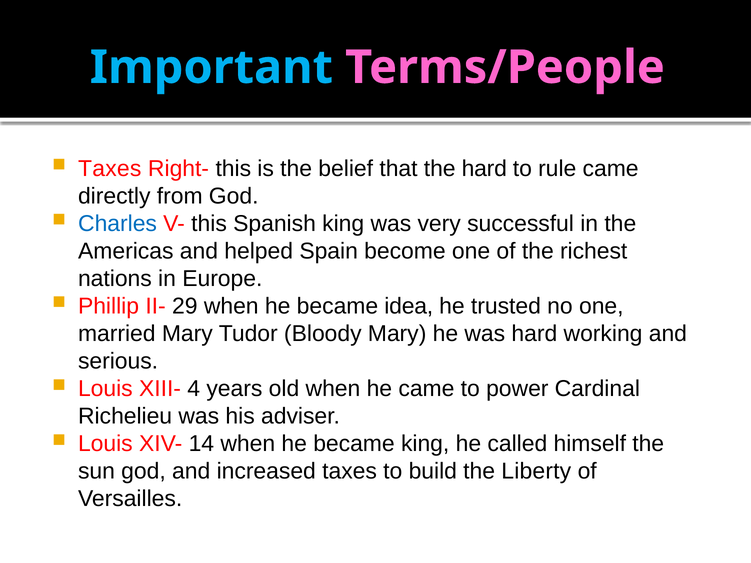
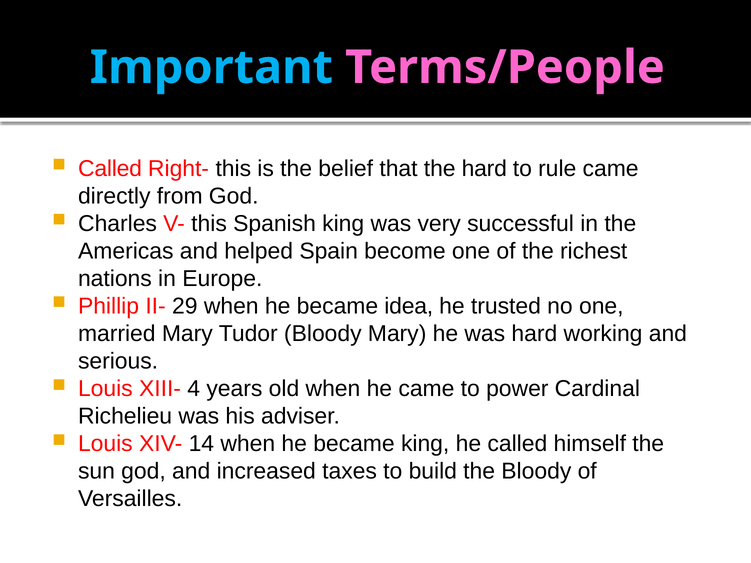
Taxes at (110, 169): Taxes -> Called
Charles colour: blue -> black
the Liberty: Liberty -> Bloody
